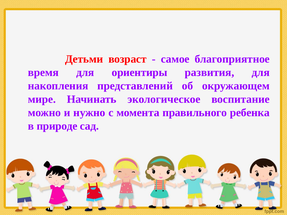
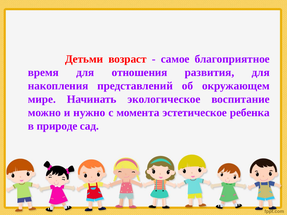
ориентиры: ориентиры -> отношения
правильного: правильного -> эстетическое
